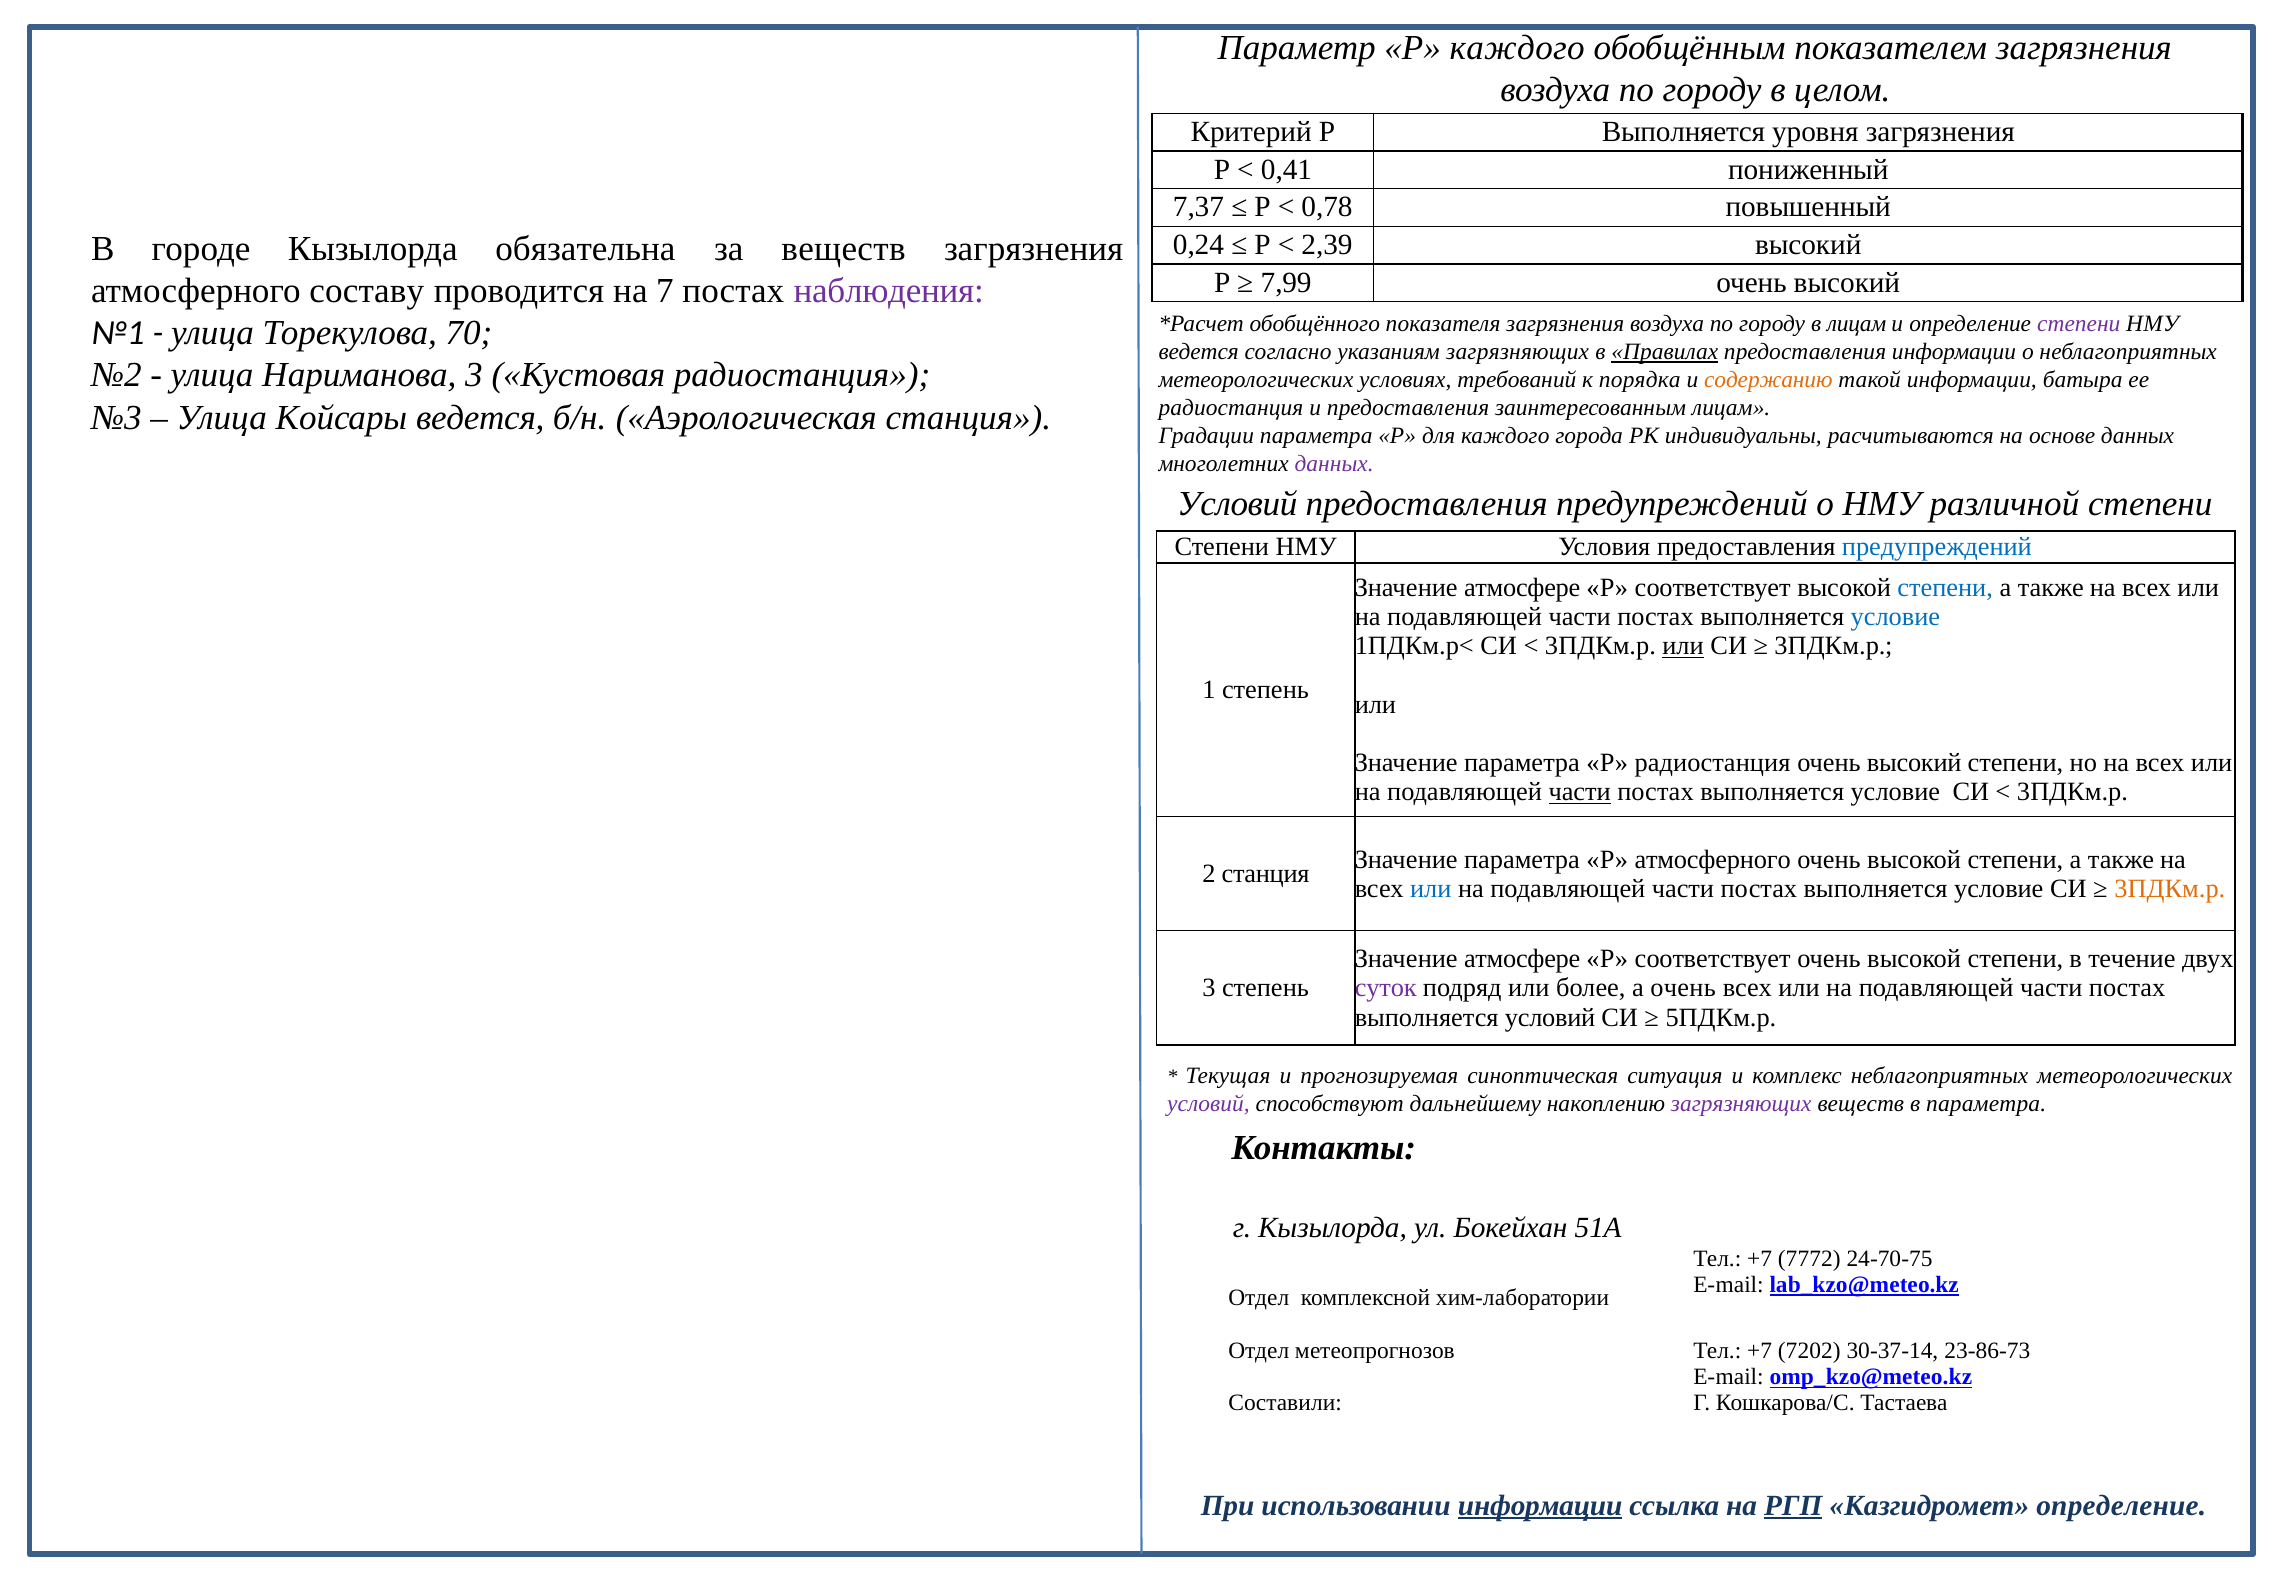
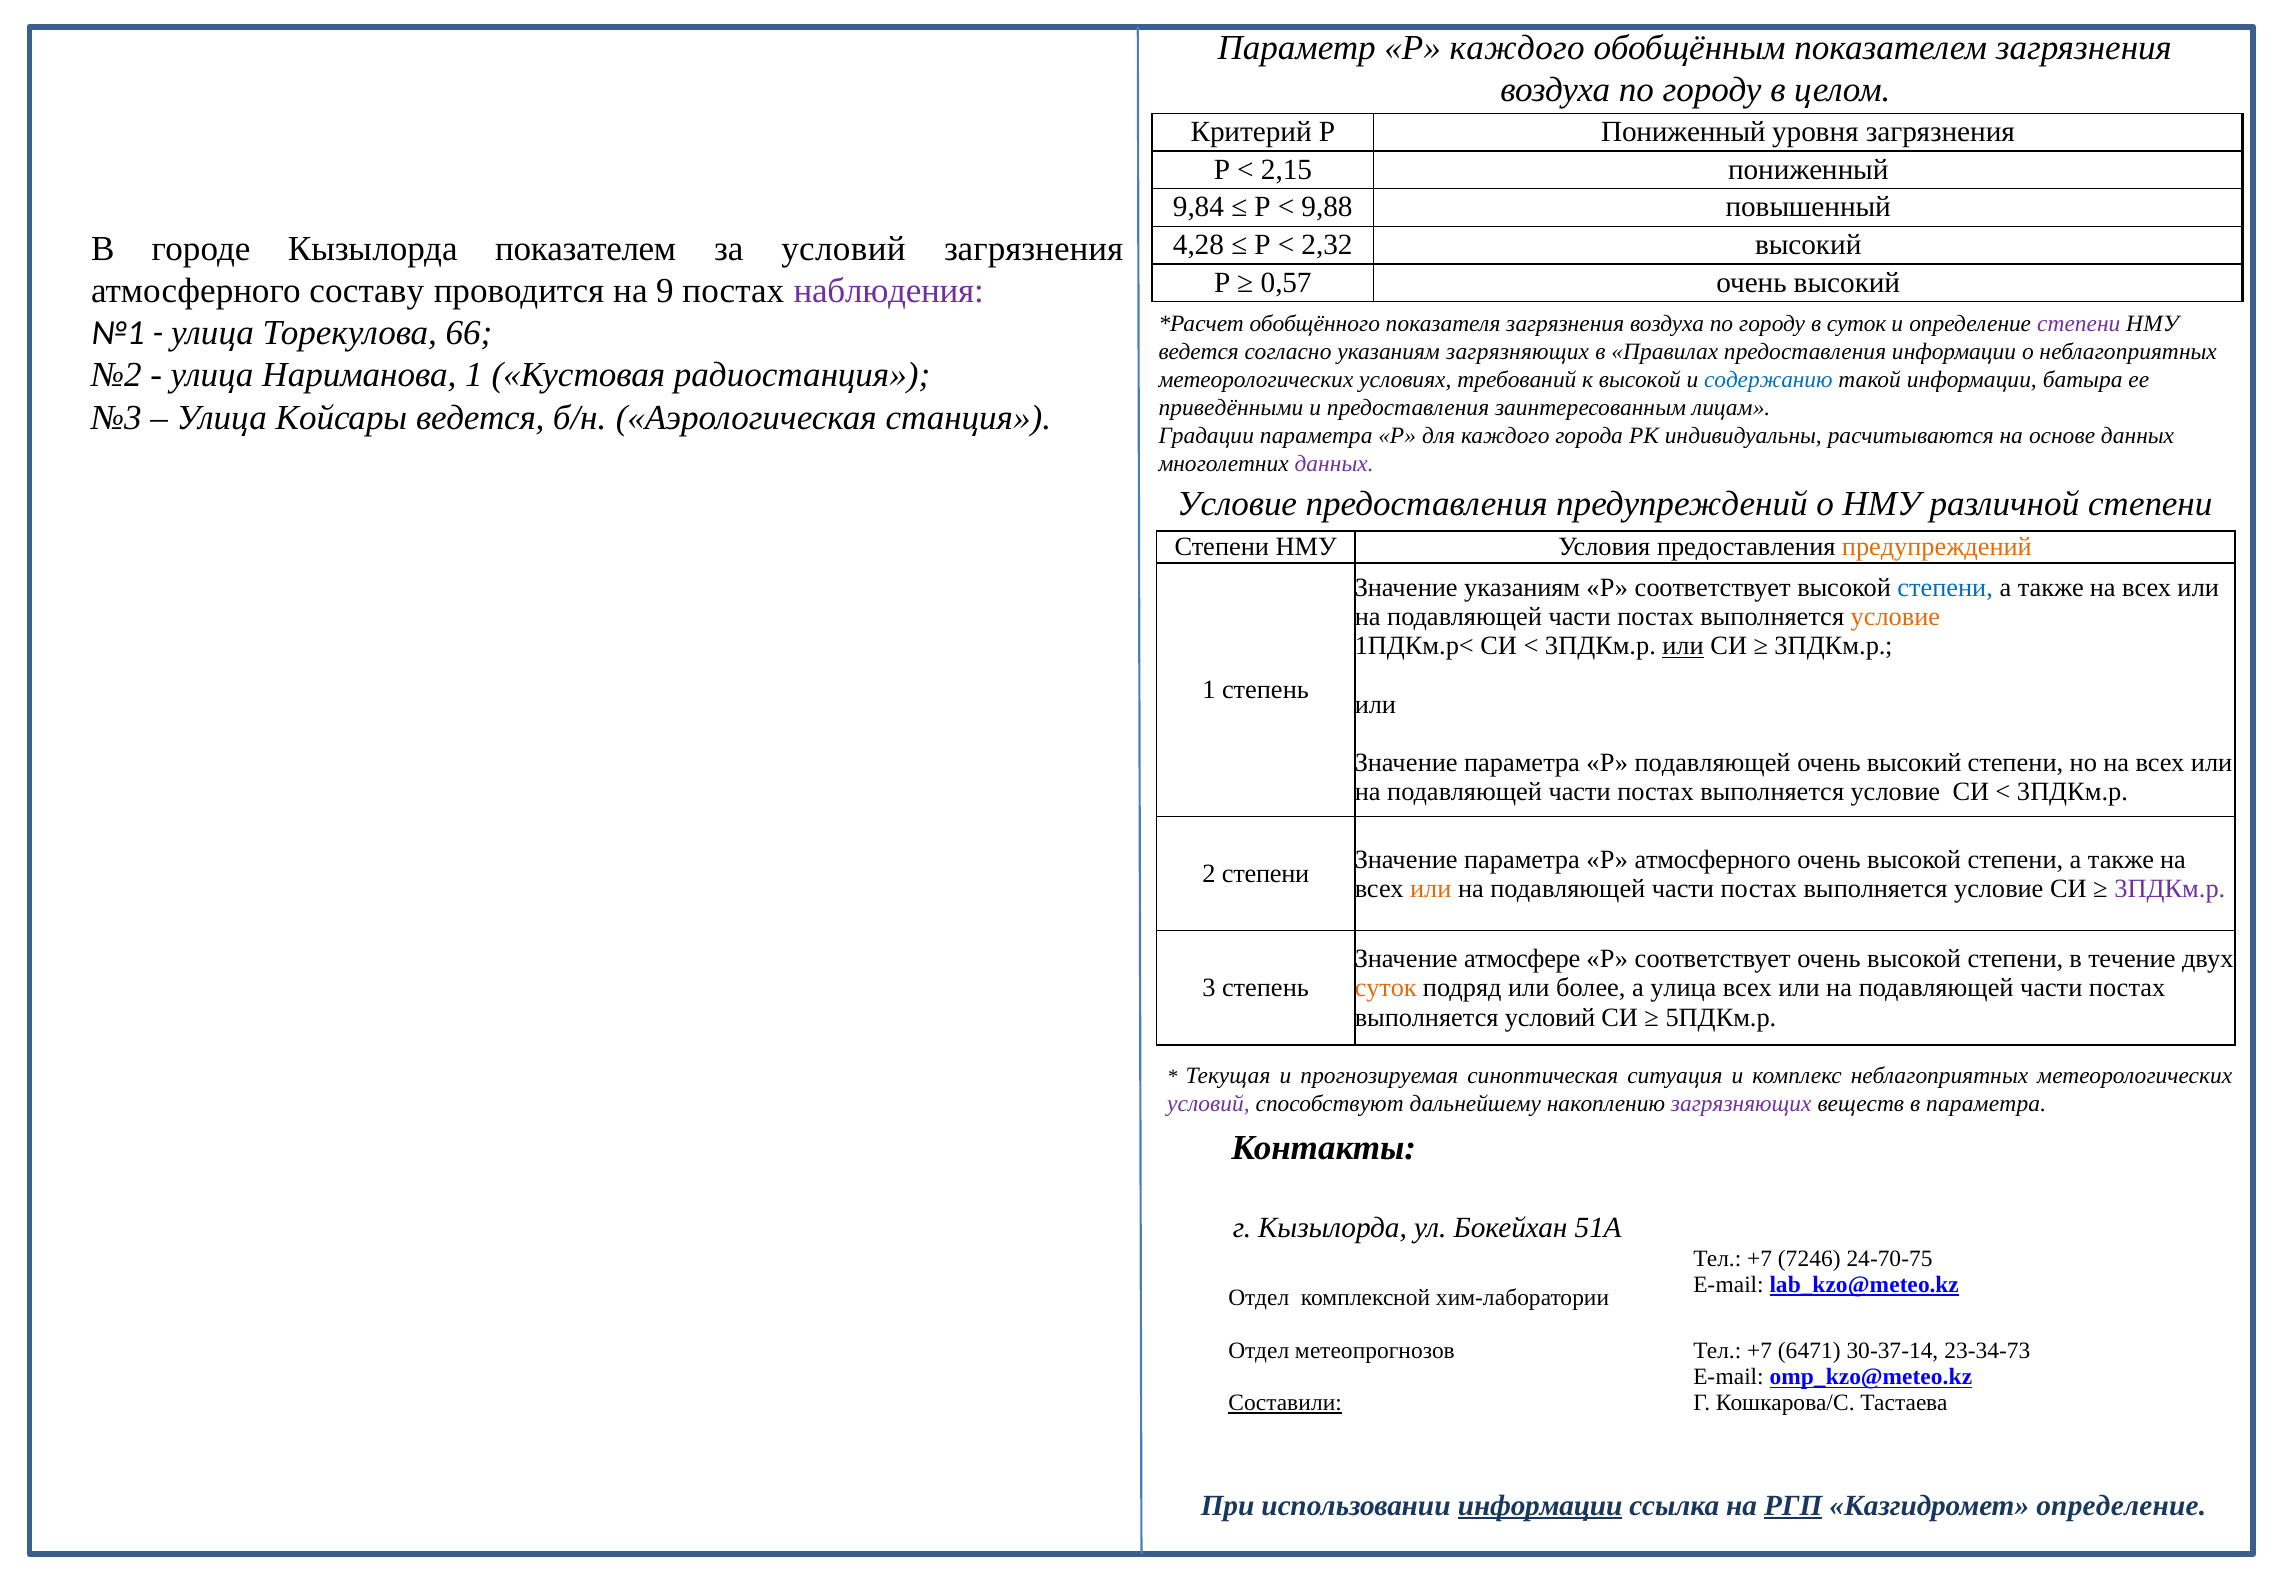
Р Выполняется: Выполняется -> Пониженный
0,41: 0,41 -> 2,15
7,37: 7,37 -> 9,84
0,78: 0,78 -> 9,88
0,24: 0,24 -> 4,28
2,39: 2,39 -> 2,32
Кызылорда обязательна: обязательна -> показателем
за веществ: веществ -> условий
7,99: 7,99 -> 0,57
7: 7 -> 9
в лицам: лицам -> суток
70: 70 -> 66
Правилах underline: present -> none
Нариманова 3: 3 -> 1
к порядка: порядка -> высокой
содержанию colour: orange -> blue
радиостанция at (1231, 408): радиостанция -> приведёнными
Условий at (1237, 504): Условий -> Условие
предупреждений at (1937, 547) colour: blue -> orange
атмосфере at (1522, 588): атмосфере -> указаниям
условие at (1895, 617) colour: blue -> orange
Р радиостанция: радиостанция -> подавляющей
части at (1580, 792) underline: present -> none
2 станция: станция -> степени
или at (1431, 888) colour: blue -> orange
3ПДКм.р at (2170, 888) colour: orange -> purple
суток at (1386, 988) colour: purple -> orange
а очень: очень -> улица
7772: 7772 -> 7246
7202: 7202 -> 6471
23-86-73: 23-86-73 -> 23-34-73
Составили underline: none -> present
